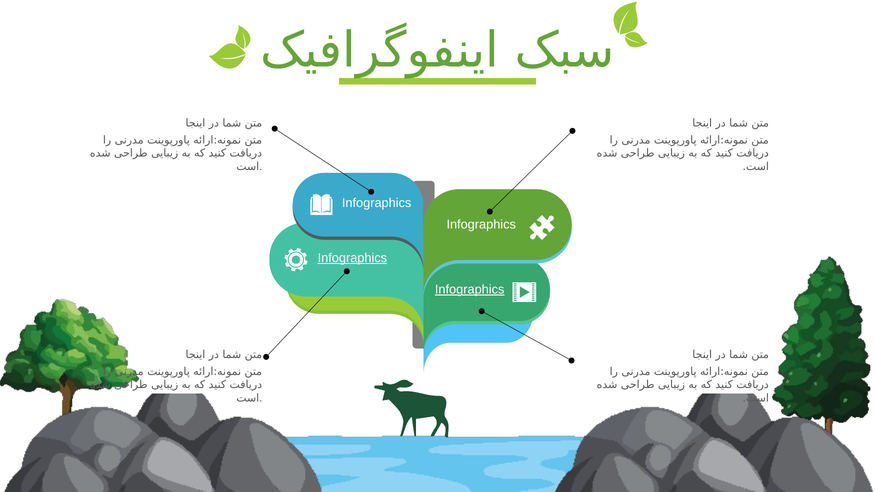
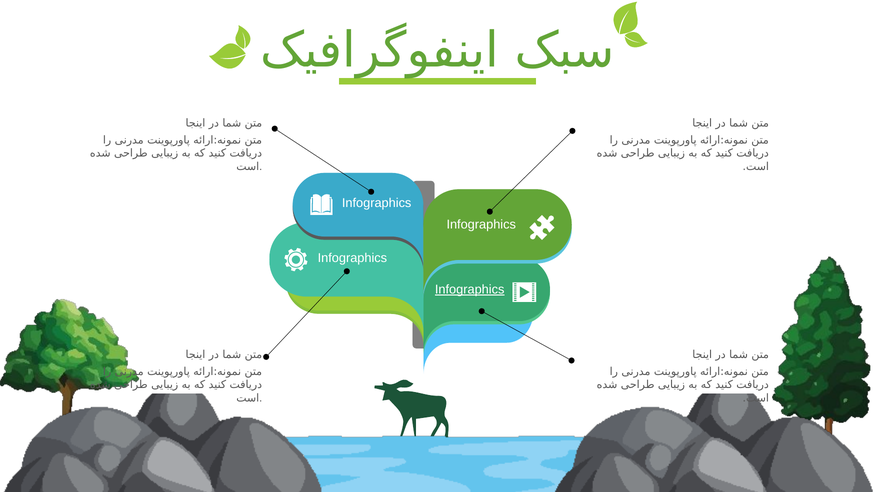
Infographics at (352, 258) underline: present -> none
